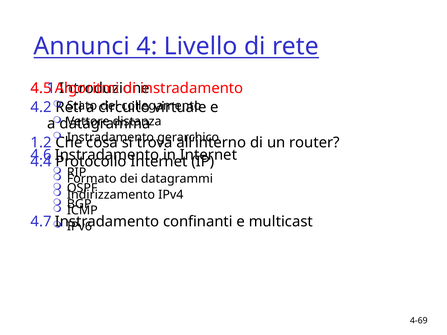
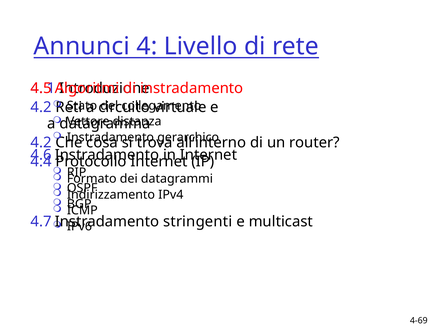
1.2 at (41, 143): 1.2 -> 4.2
confinanti: confinanti -> stringenti
